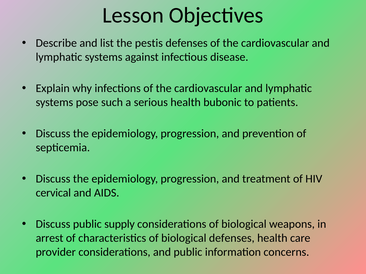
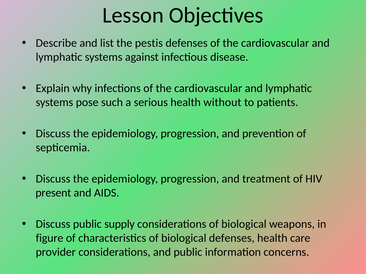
bubonic: bubonic -> without
cervical: cervical -> present
arrest: arrest -> figure
